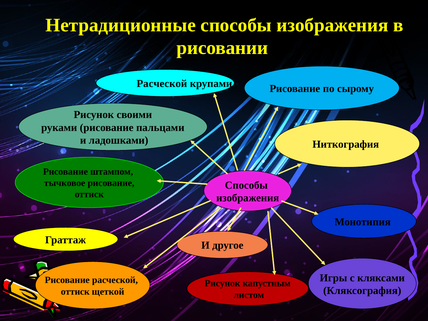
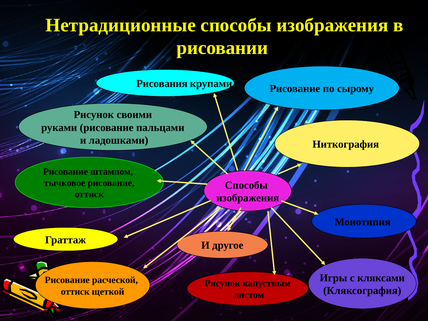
Расческой at (162, 84): Расческой -> Рисования
